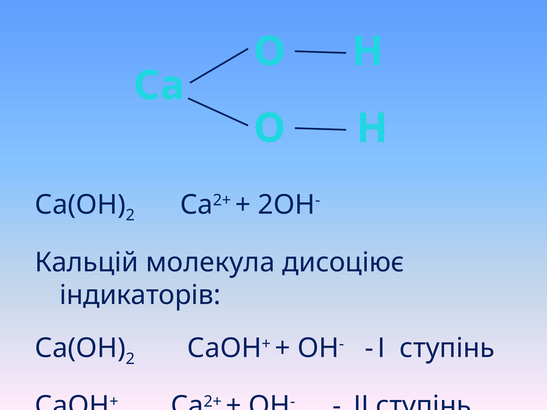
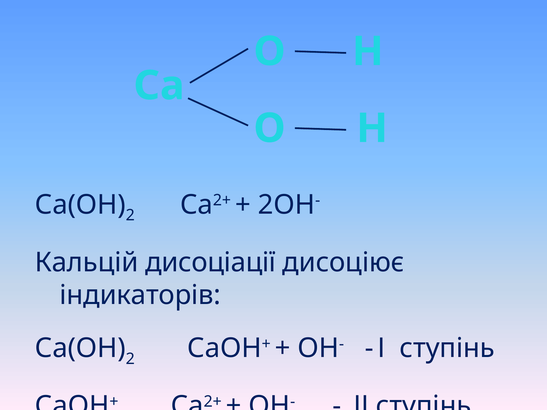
молекула: молекула -> дисоціації
